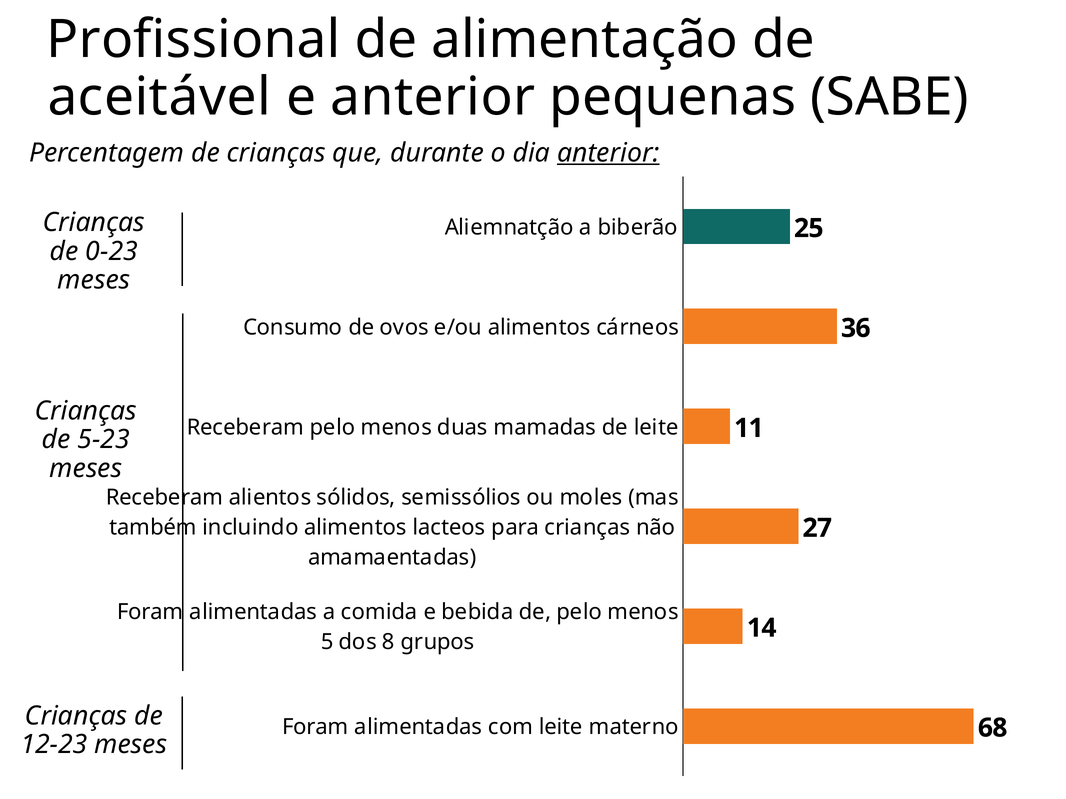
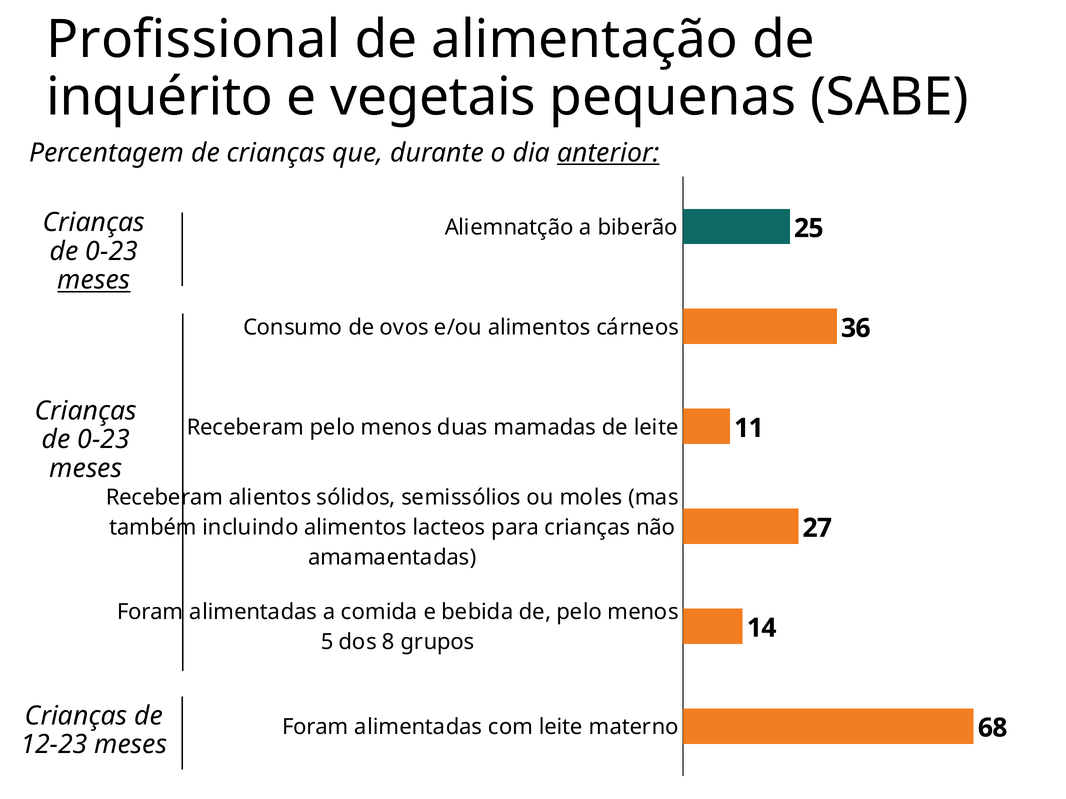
aceitável: aceitável -> inquérito
e anterior: anterior -> vegetais
meses at (94, 280) underline: none -> present
5-23 at (104, 440): 5-23 -> 0-23
